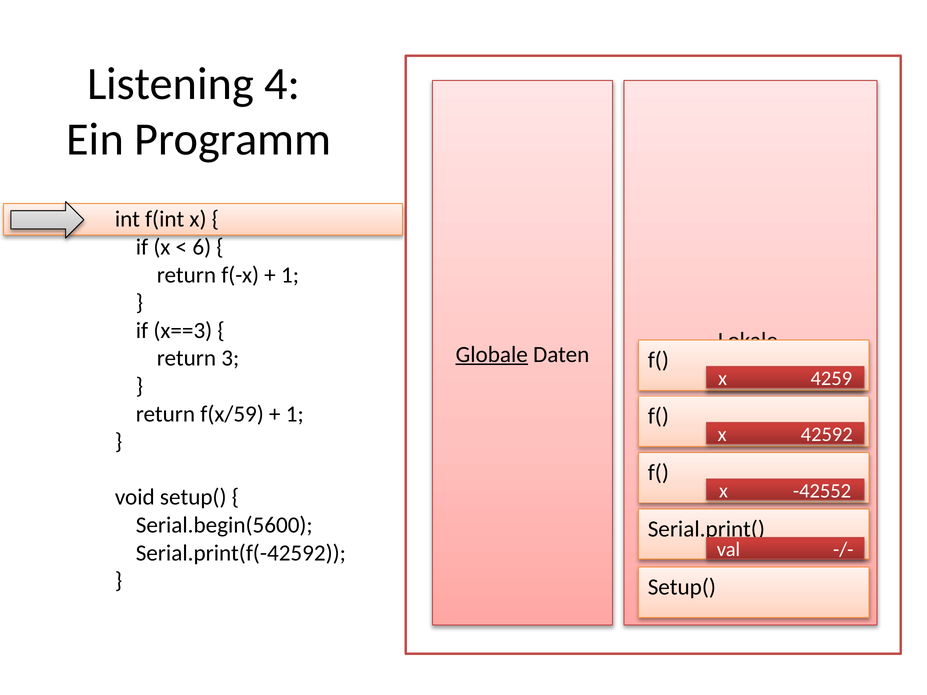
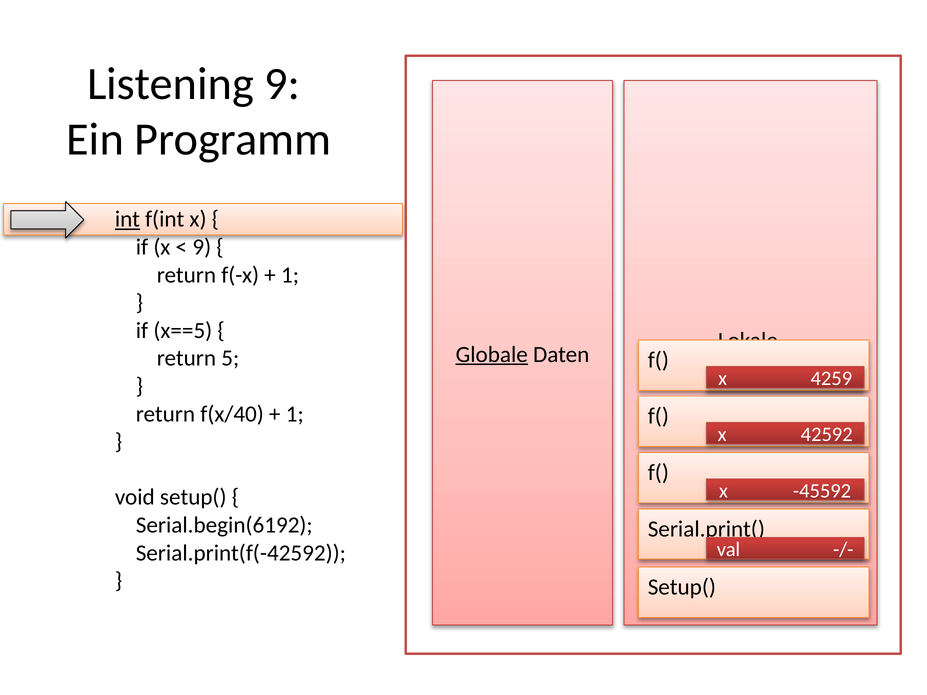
Listening 4: 4 -> 9
int underline: none -> present
6 at (202, 247): 6 -> 9
x==3: x==3 -> x==5
3: 3 -> 5
f(x/59: f(x/59 -> f(x/40
-42552: -42552 -> -45592
Serial.begin(5600: Serial.begin(5600 -> Serial.begin(6192
